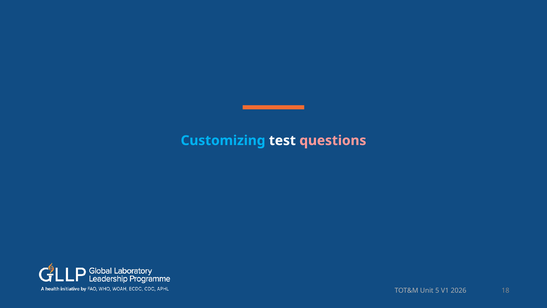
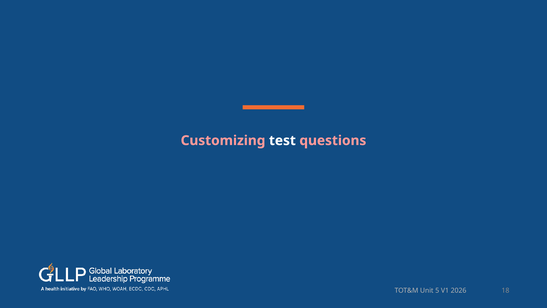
Customizing colour: light blue -> pink
